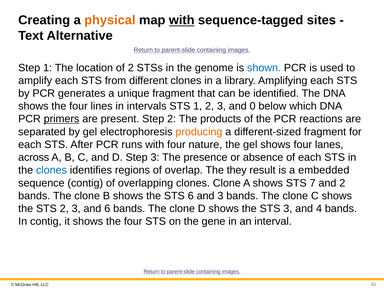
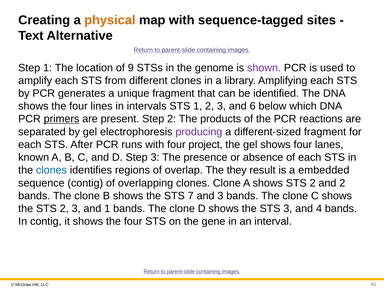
with at (182, 20) underline: present -> none
of 2: 2 -> 9
shown colour: blue -> purple
0: 0 -> 6
producing colour: orange -> purple
nature: nature -> project
across: across -> known
shows STS 7: 7 -> 2
STS 6: 6 -> 7
and 6: 6 -> 1
